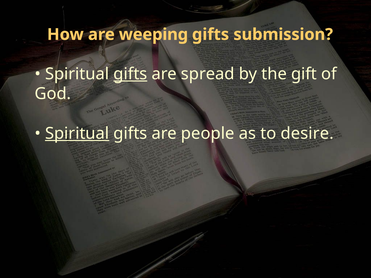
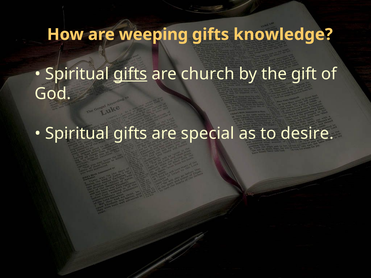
submission: submission -> knowledge
spread: spread -> church
Spiritual at (77, 133) underline: present -> none
people: people -> special
